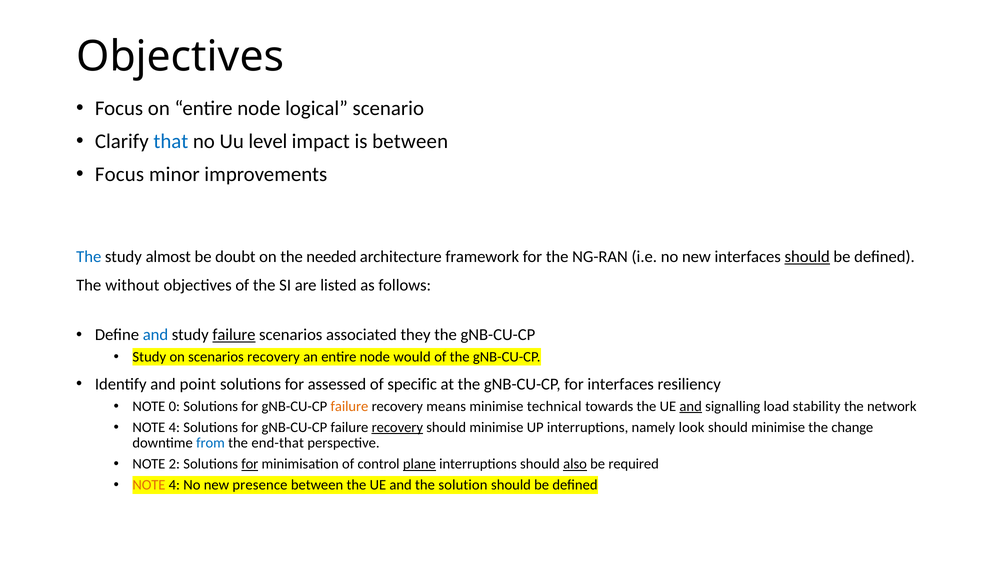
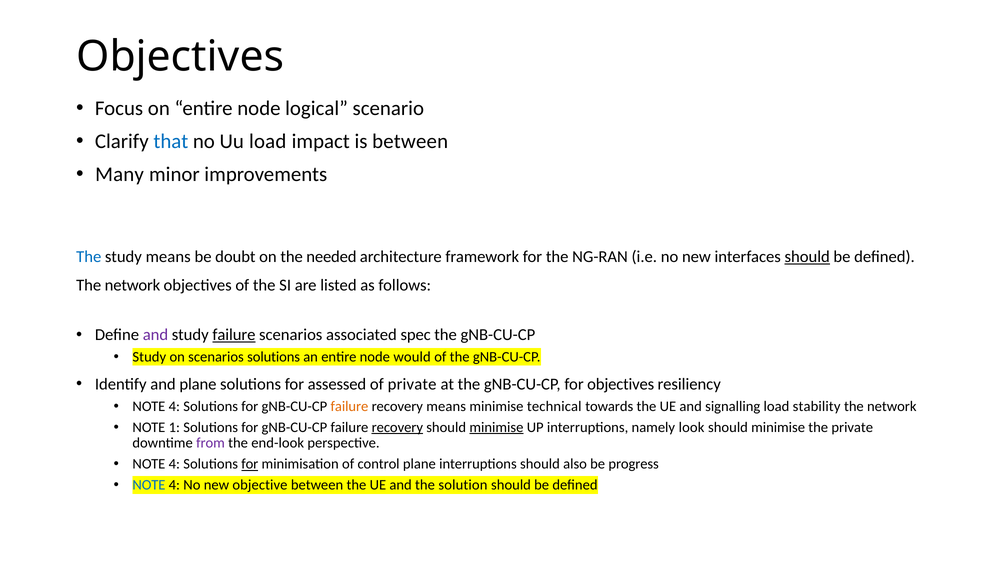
Uu level: level -> load
Focus at (120, 174): Focus -> Many
study almost: almost -> means
without at (132, 285): without -> network
and at (155, 334) colour: blue -> purple
they: they -> spec
scenarios recovery: recovery -> solutions
and point: point -> plane
of specific: specific -> private
for interfaces: interfaces -> objectives
0 at (174, 406): 0 -> 4
and at (691, 406) underline: present -> none
4 at (174, 427): 4 -> 1
minimise at (496, 427) underline: none -> present
the change: change -> private
from colour: blue -> purple
end-that: end-that -> end-look
2 at (174, 464): 2 -> 4
plane at (419, 464) underline: present -> none
also underline: present -> none
required: required -> progress
NOTE at (149, 485) colour: orange -> blue
presence: presence -> objective
